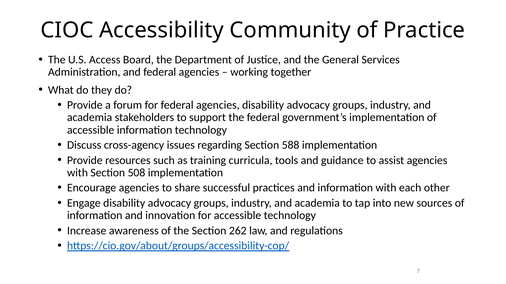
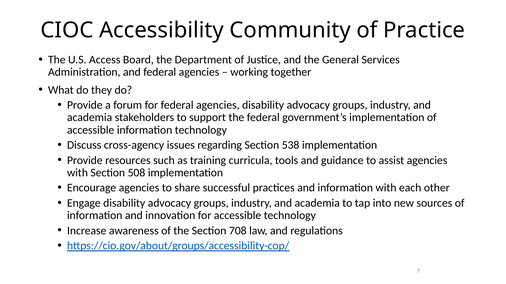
588: 588 -> 538
262: 262 -> 708
